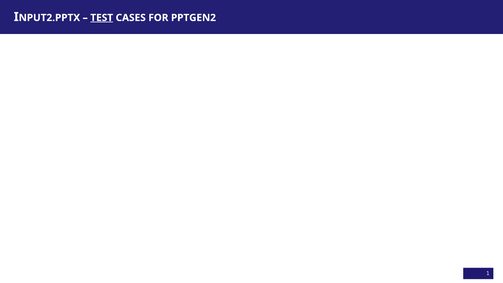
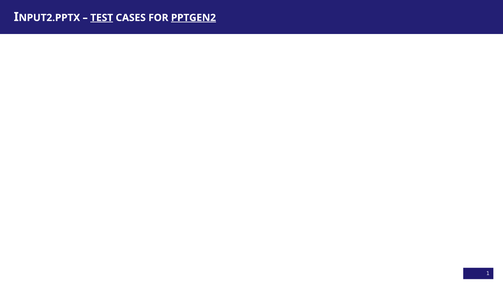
PPTGEN2 underline: none -> present
